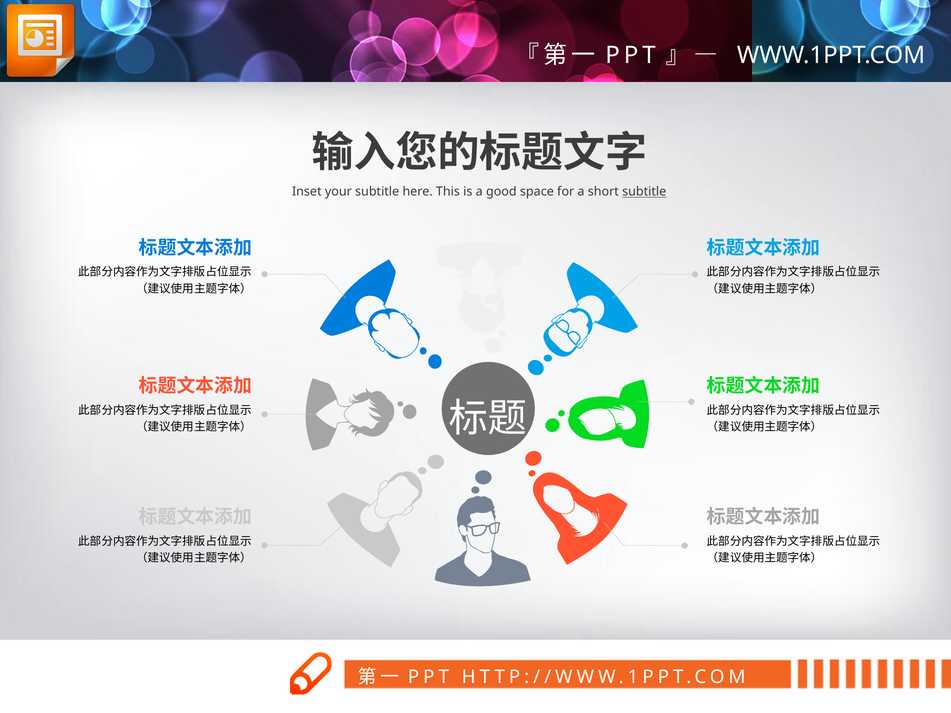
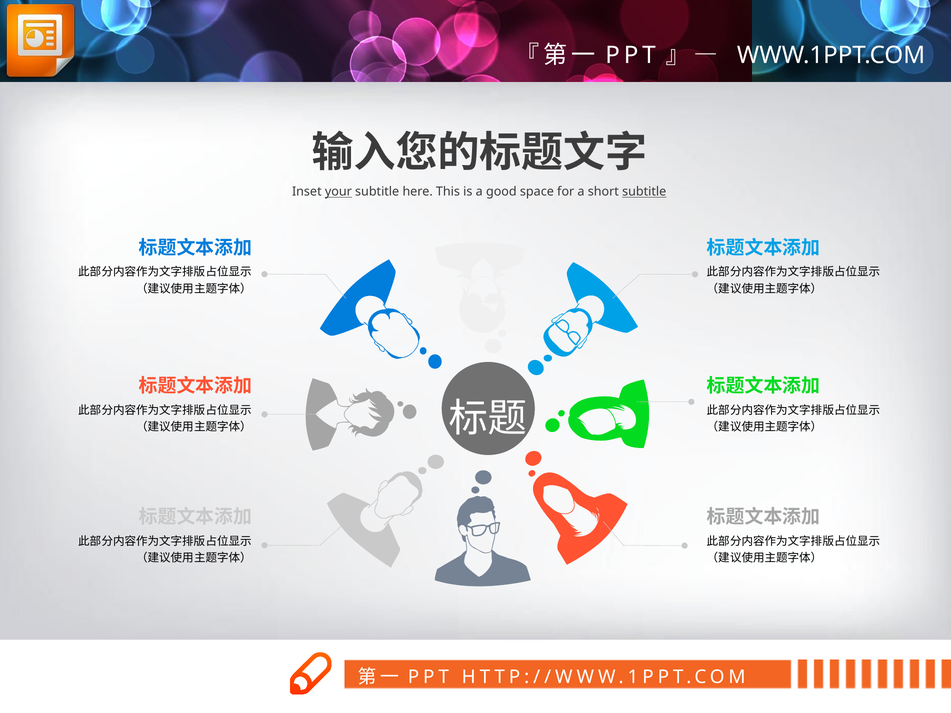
your underline: none -> present
